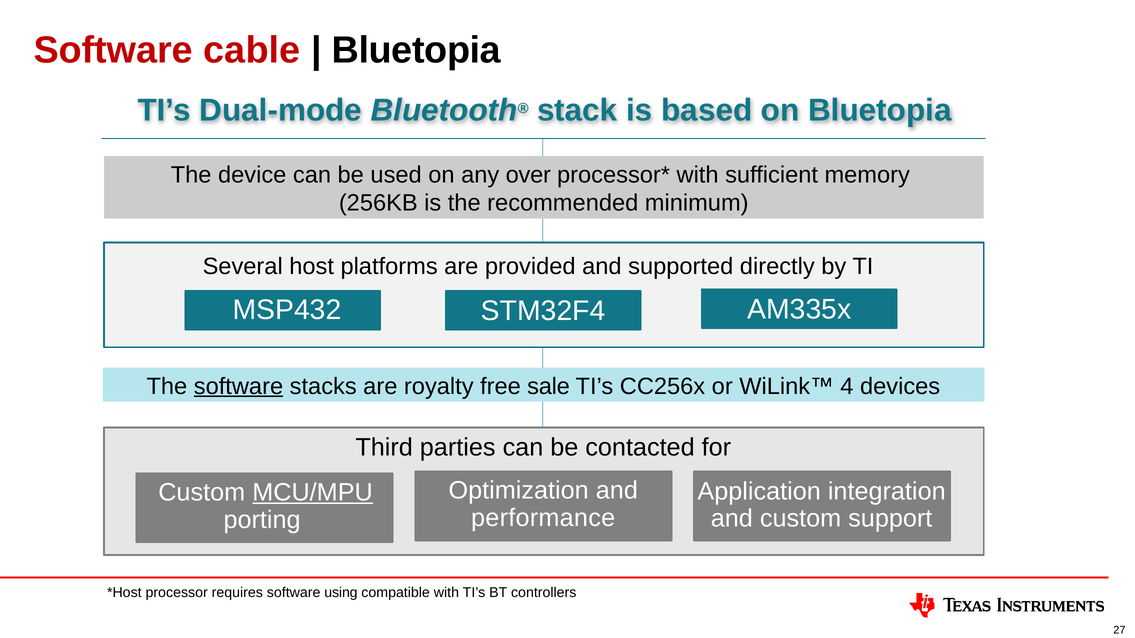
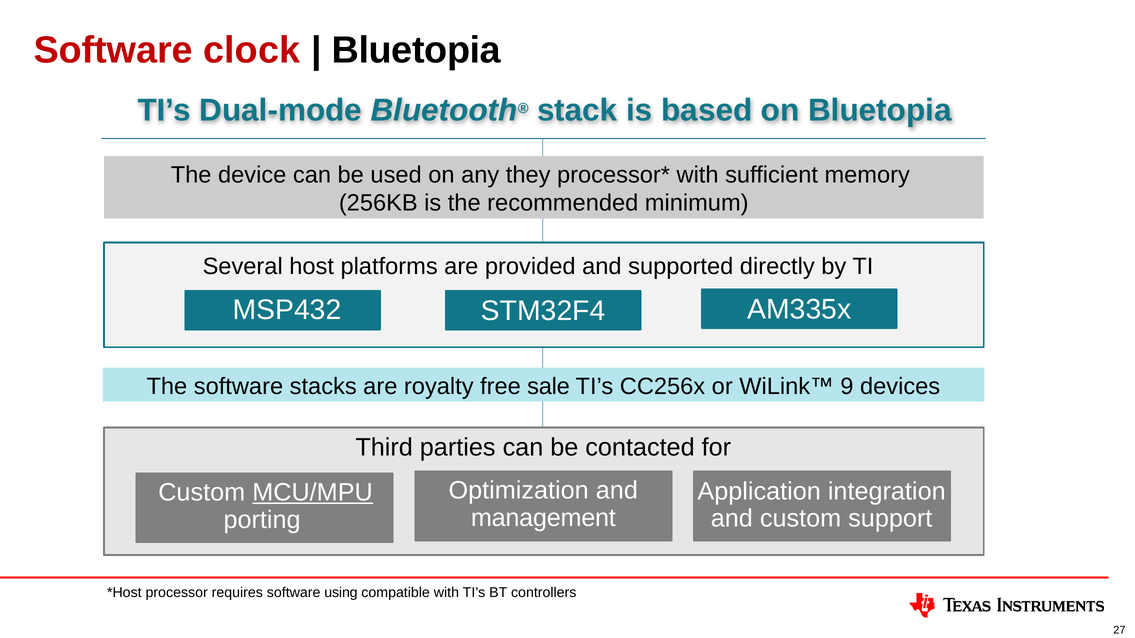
cable: cable -> clock
over: over -> they
software at (239, 387) underline: present -> none
4: 4 -> 9
performance: performance -> management
